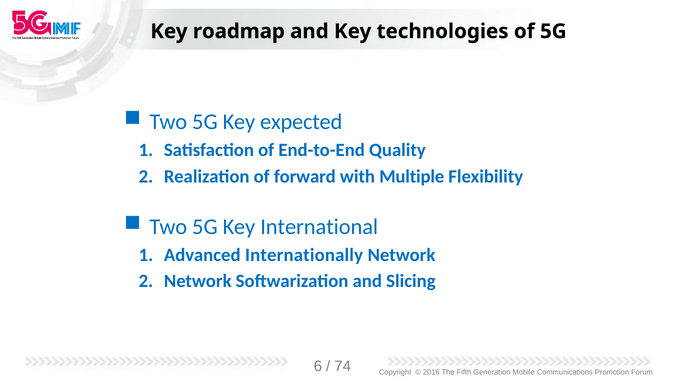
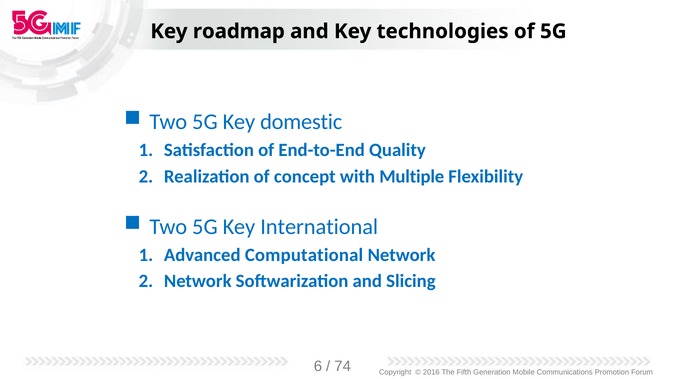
expected: expected -> domestic
forward: forward -> concept
Internationally: Internationally -> Computational
